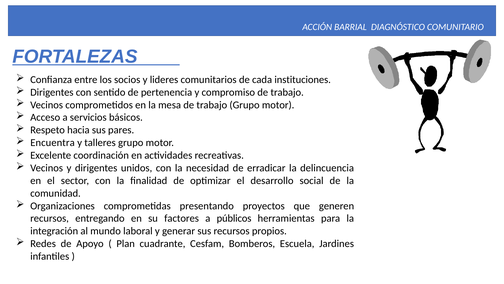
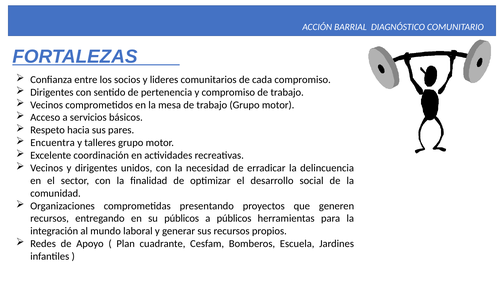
cada instituciones: instituciones -> compromiso
su factores: factores -> públicos
